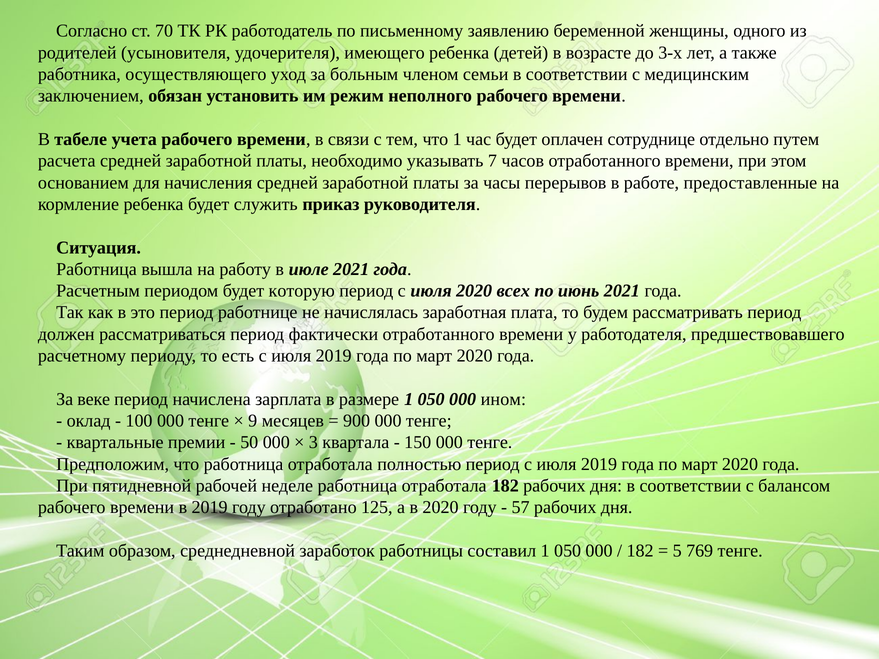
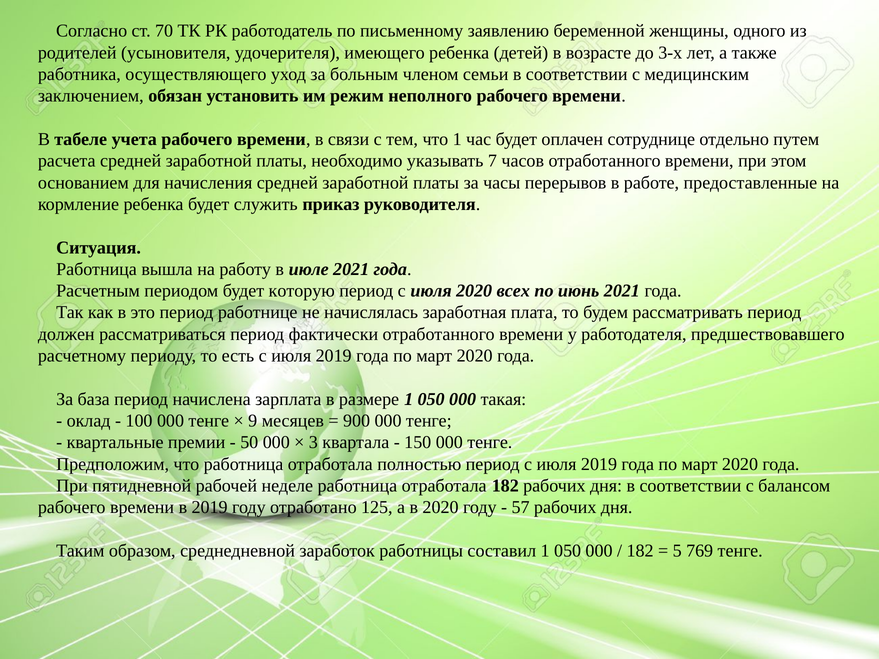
веке: веке -> база
ином: ином -> такая
